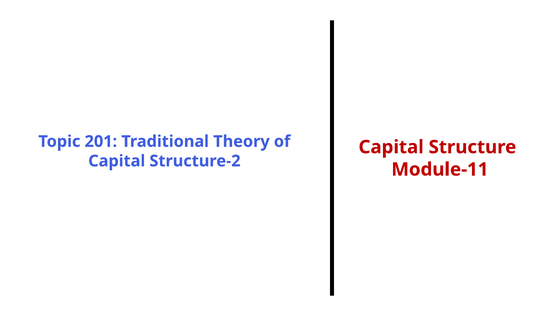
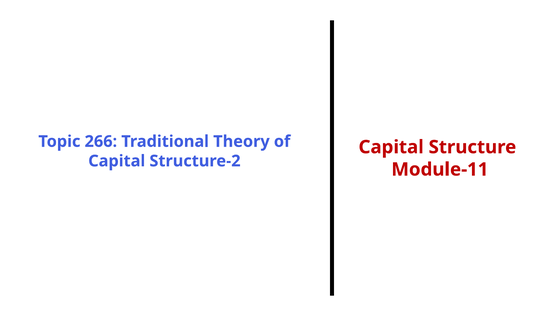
201: 201 -> 266
